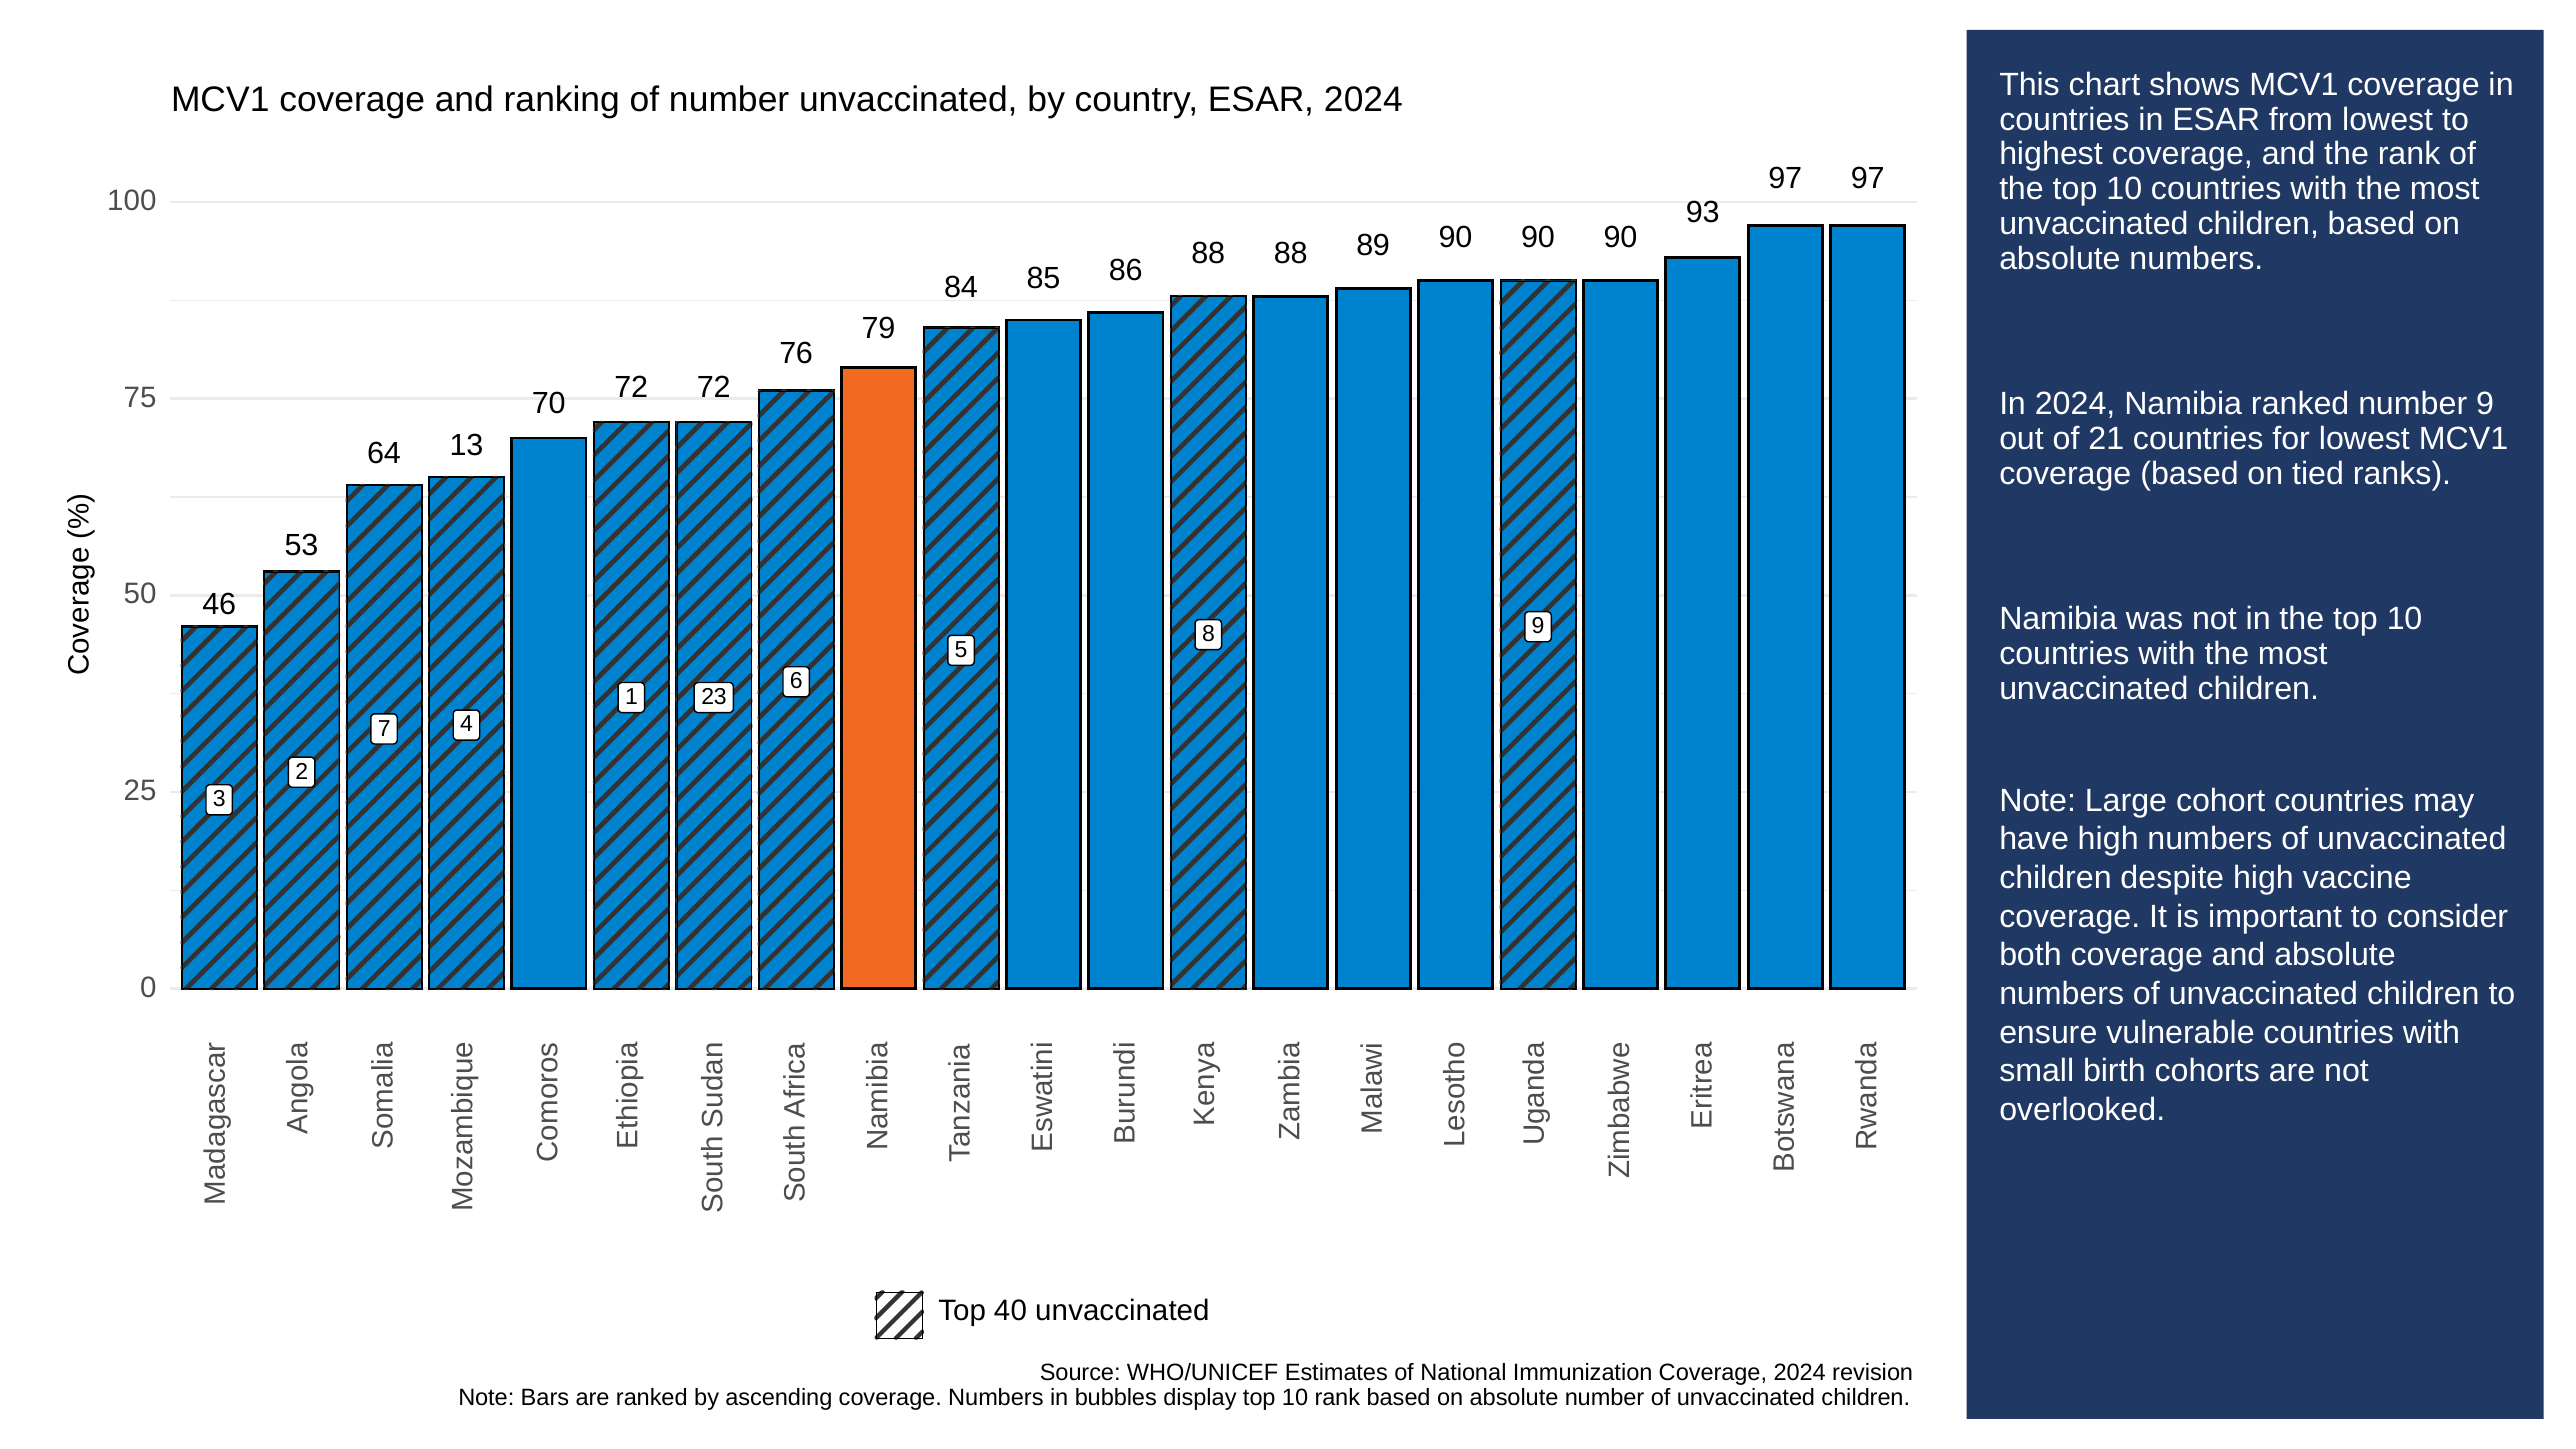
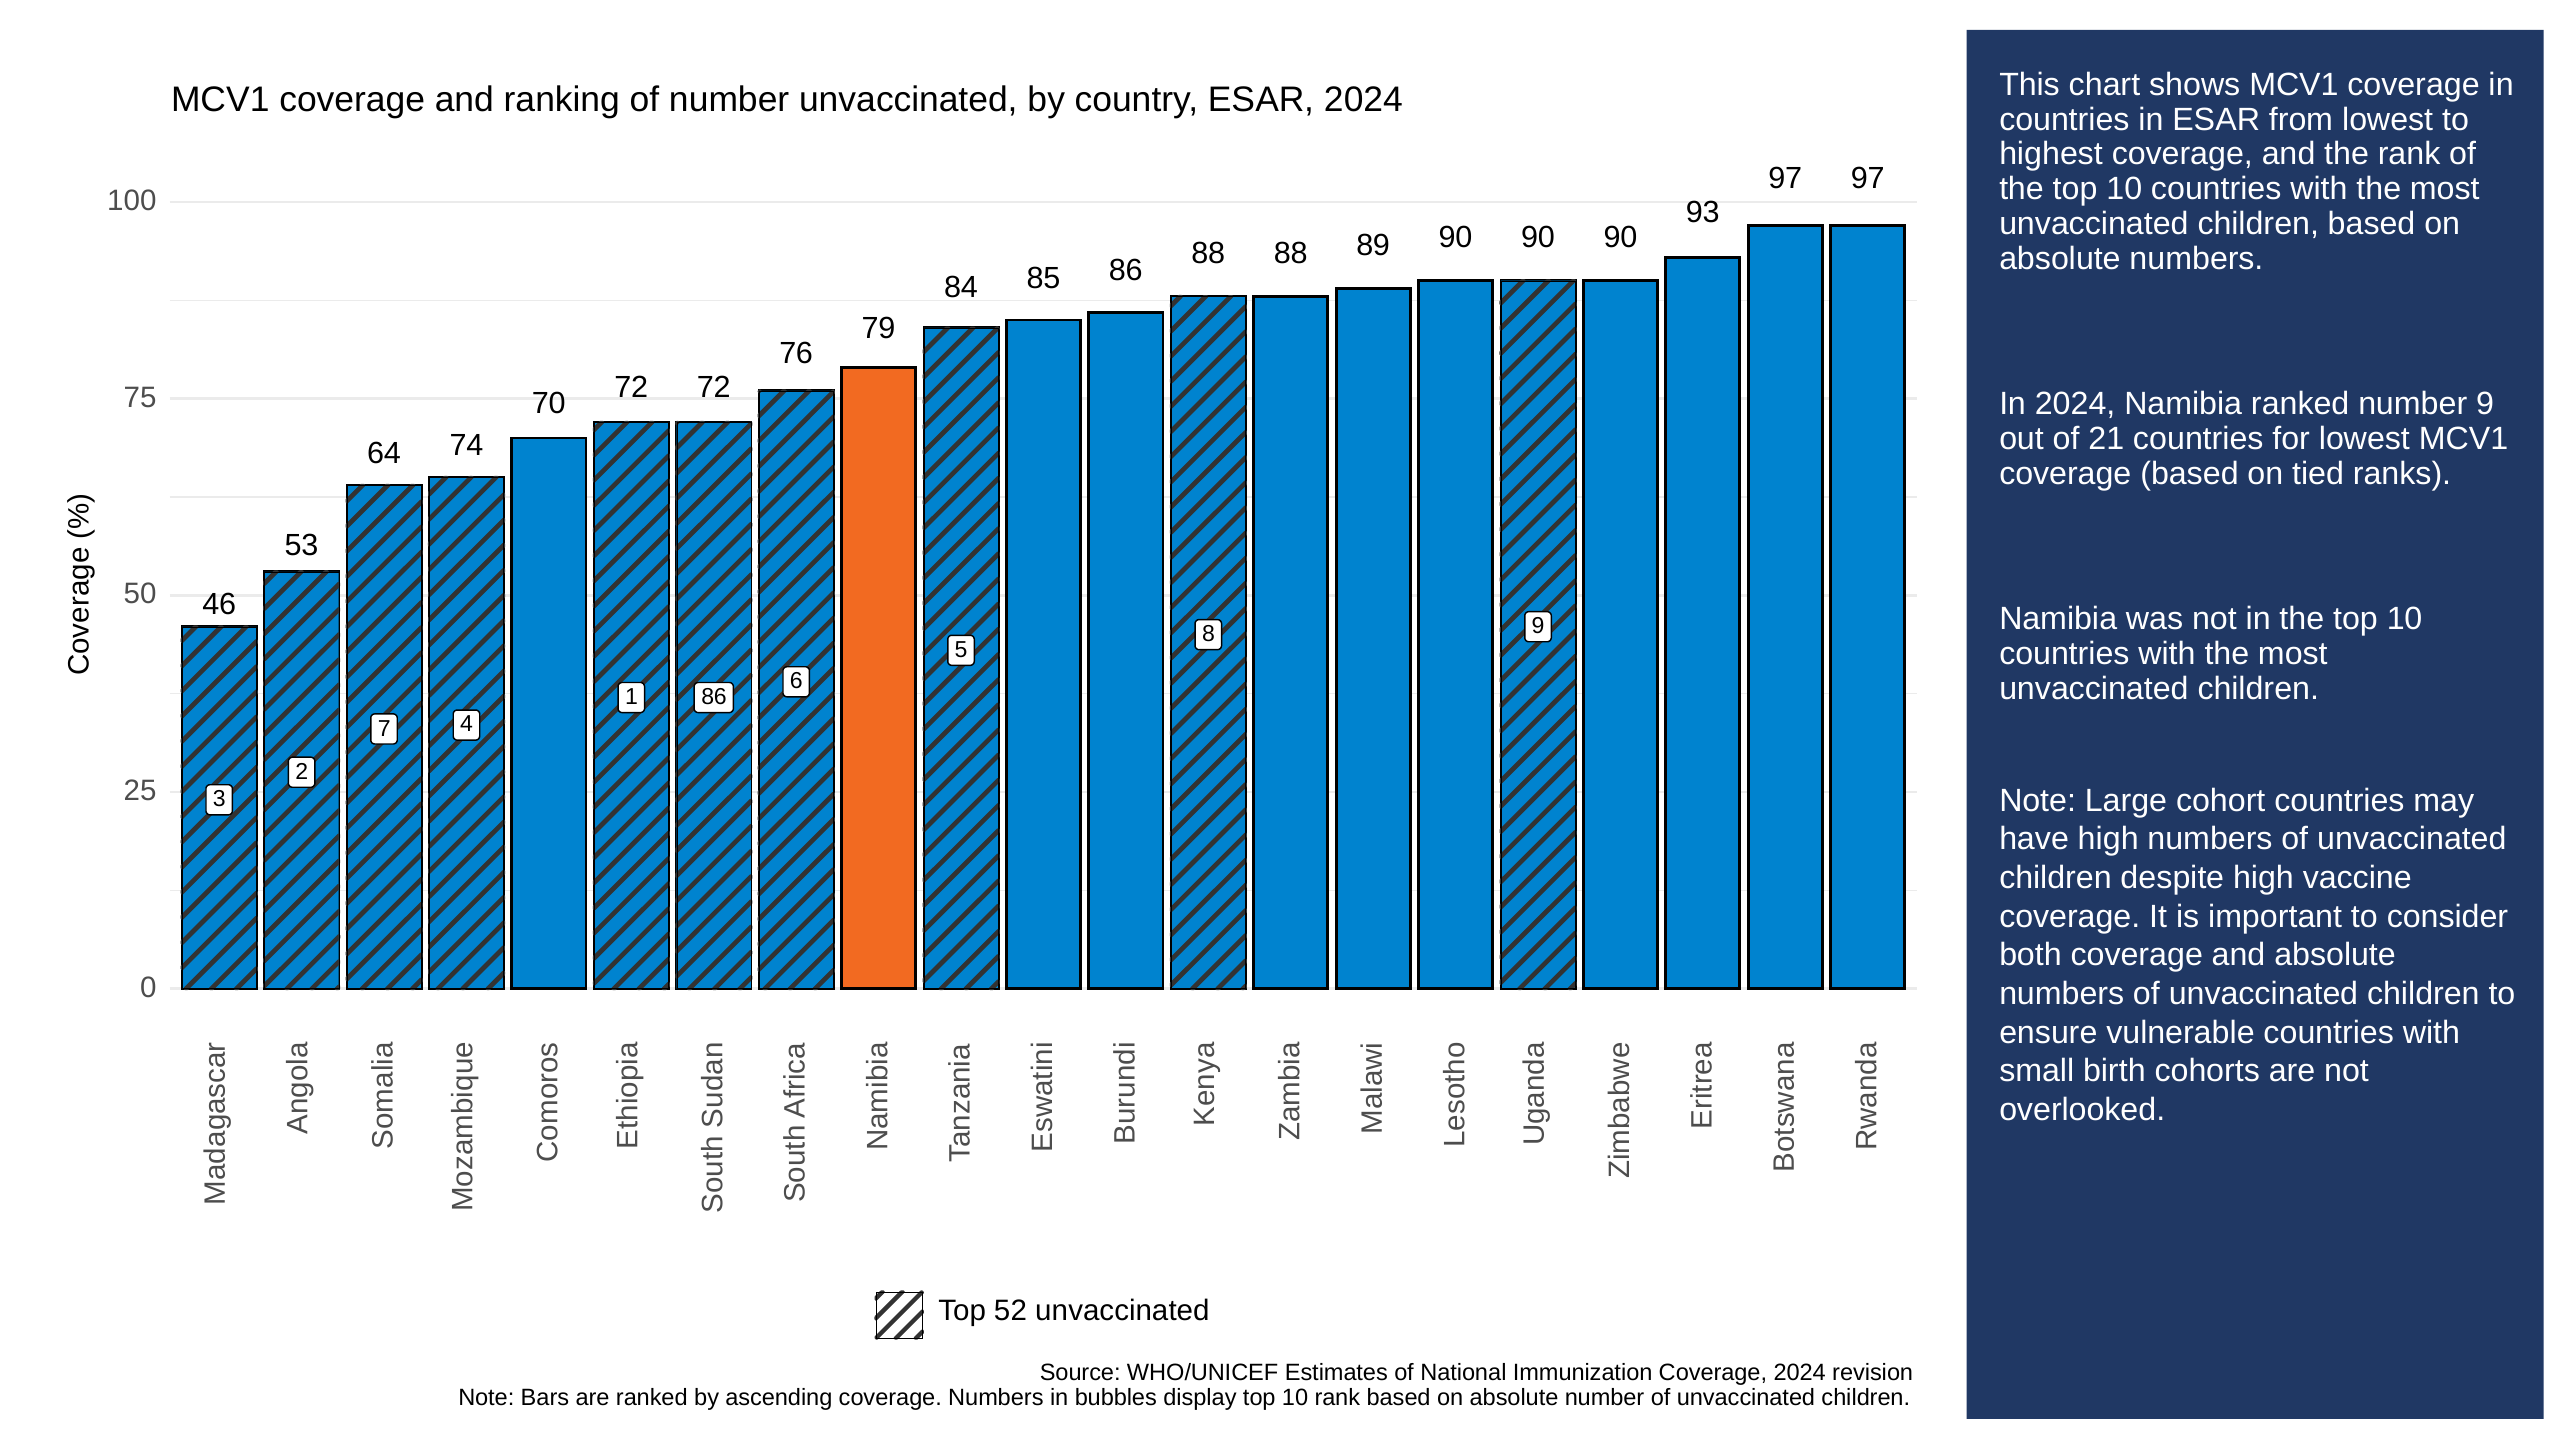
13: 13 -> 74
1 23: 23 -> 86
40: 40 -> 52
